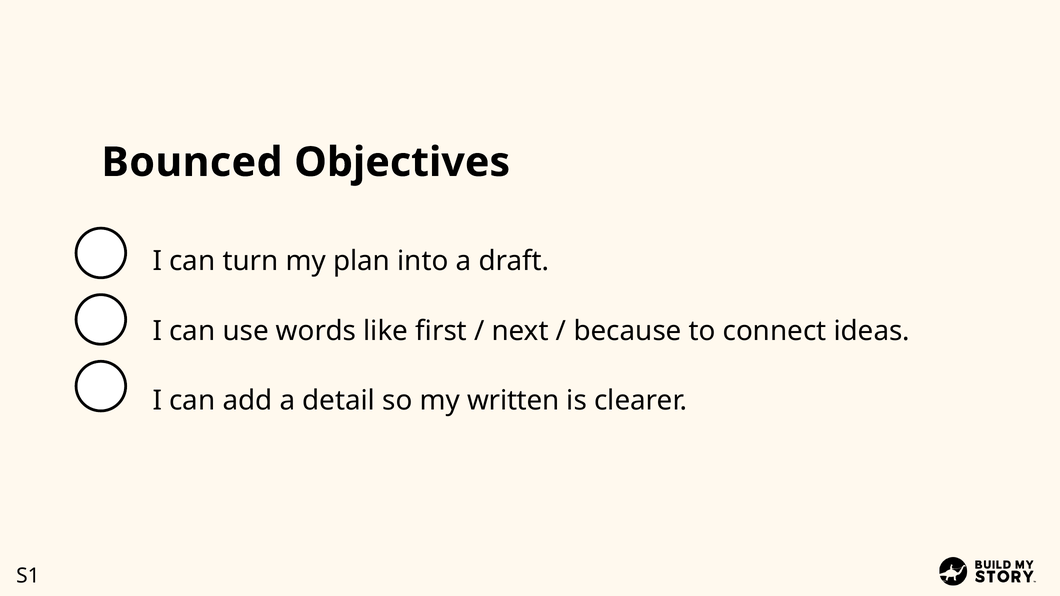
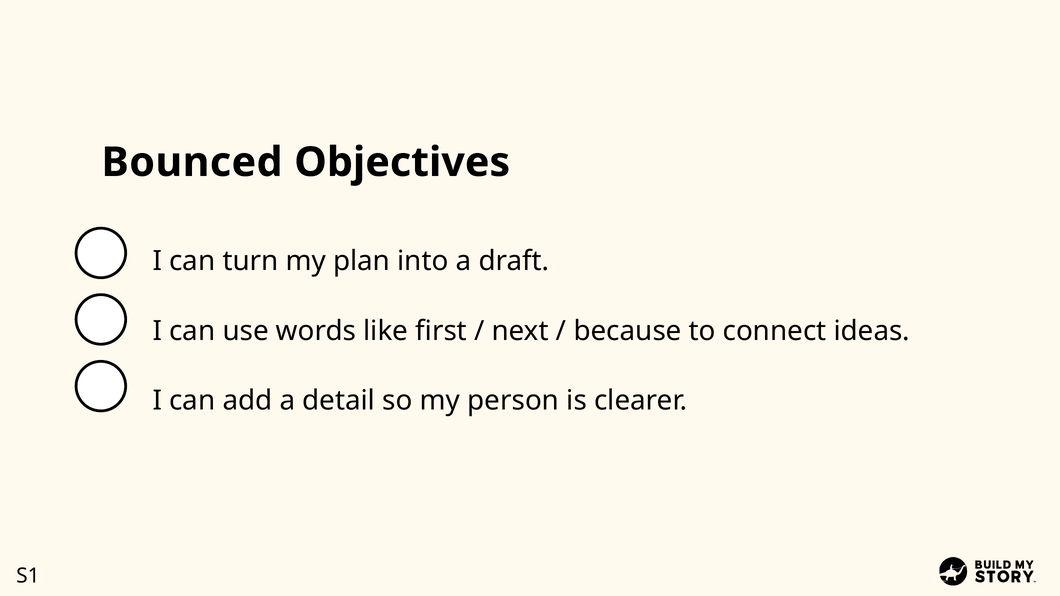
written: written -> person
